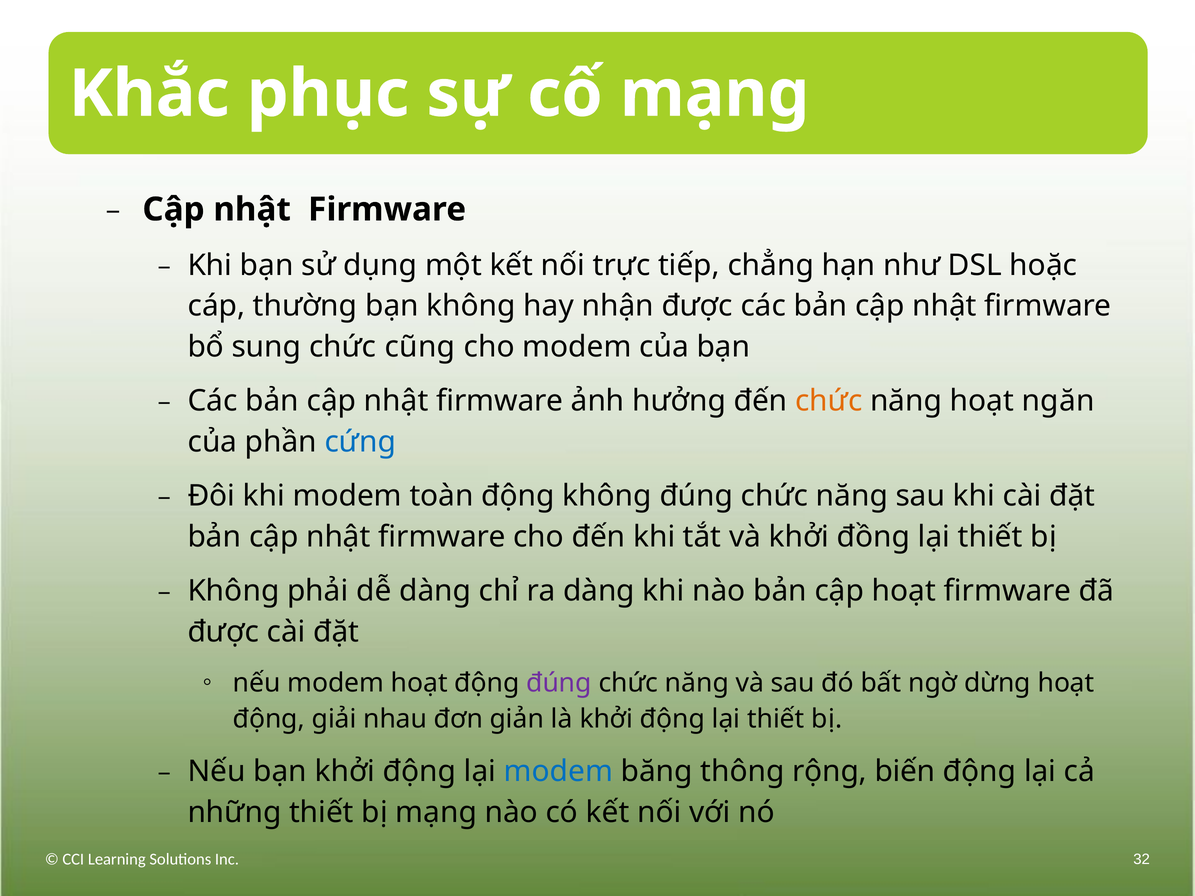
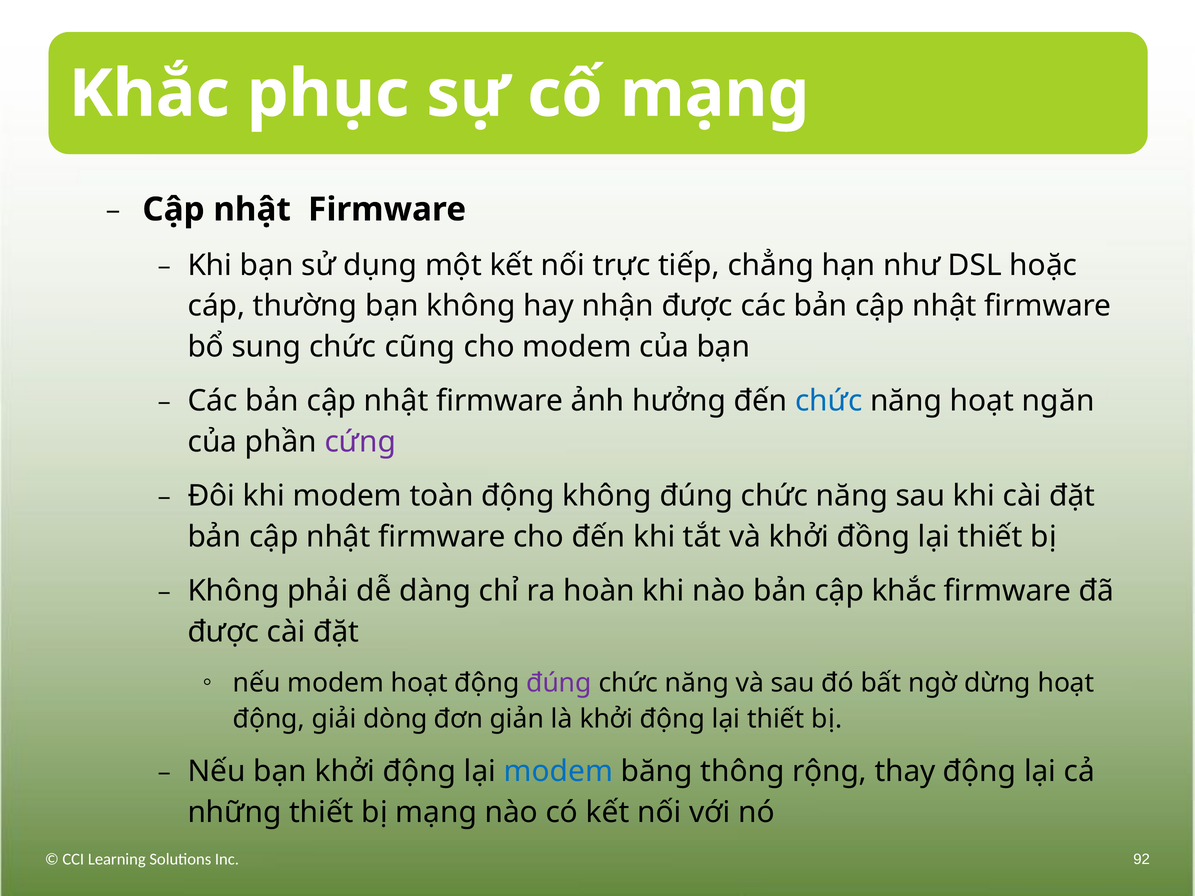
chức at (829, 401) colour: orange -> blue
cứng colour: blue -> purple
ra dàng: dàng -> hoàn
cập hoạt: hoạt -> khắc
nhau: nhau -> dòng
biến: biến -> thay
32: 32 -> 92
